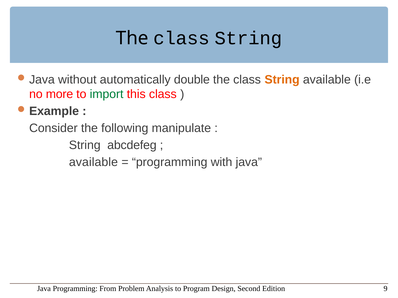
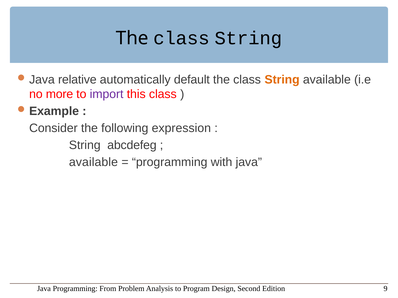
without: without -> relative
double: double -> default
import colour: green -> purple
manipulate: manipulate -> expression
